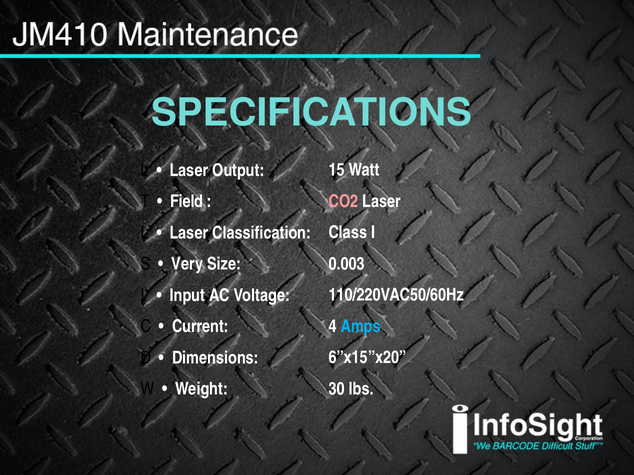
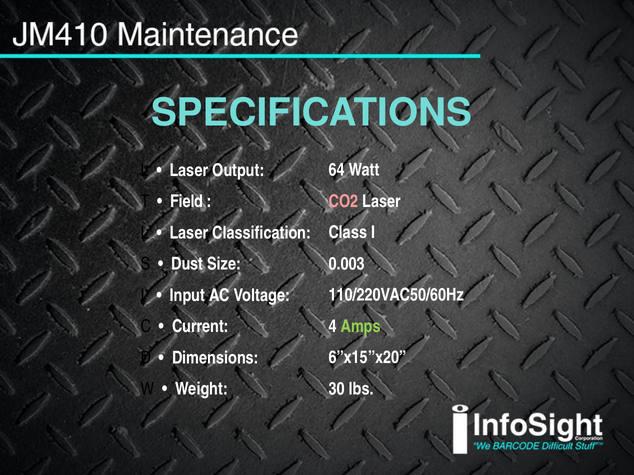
15: 15 -> 64
Very: Very -> Dust
Amps colour: light blue -> light green
